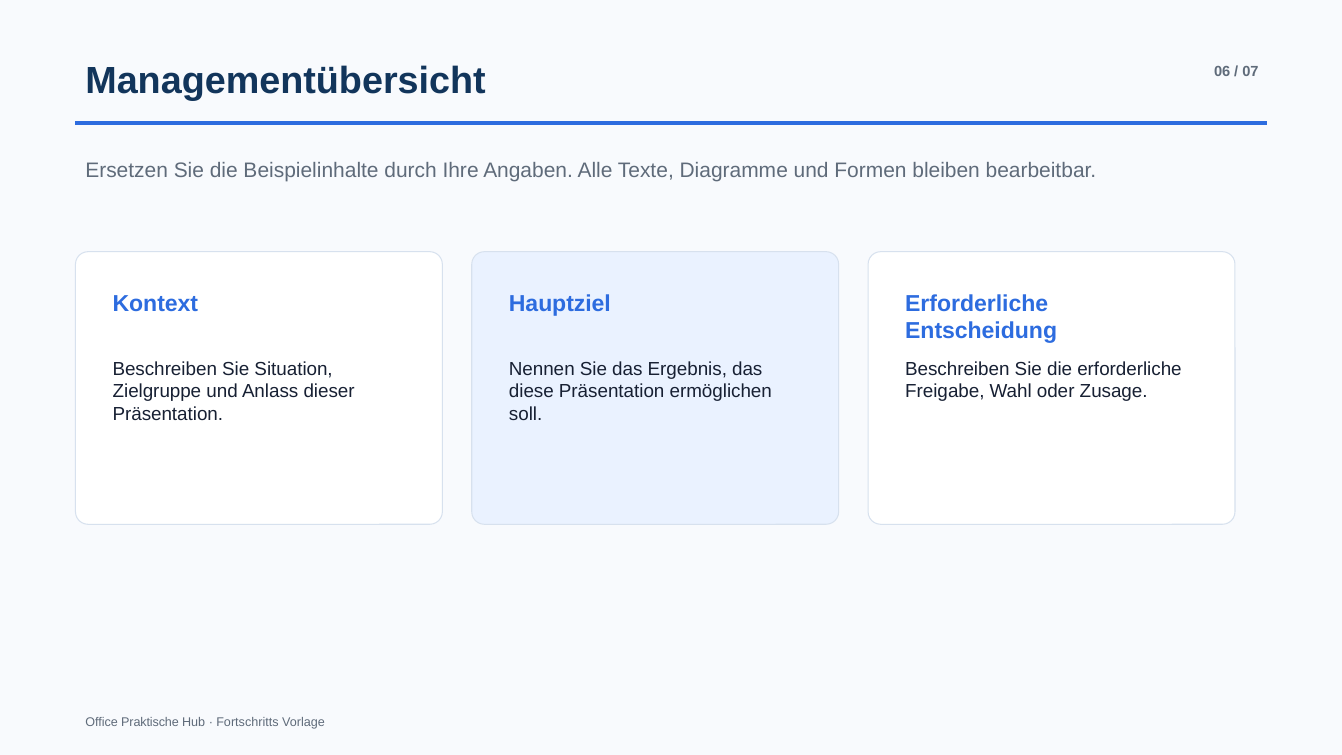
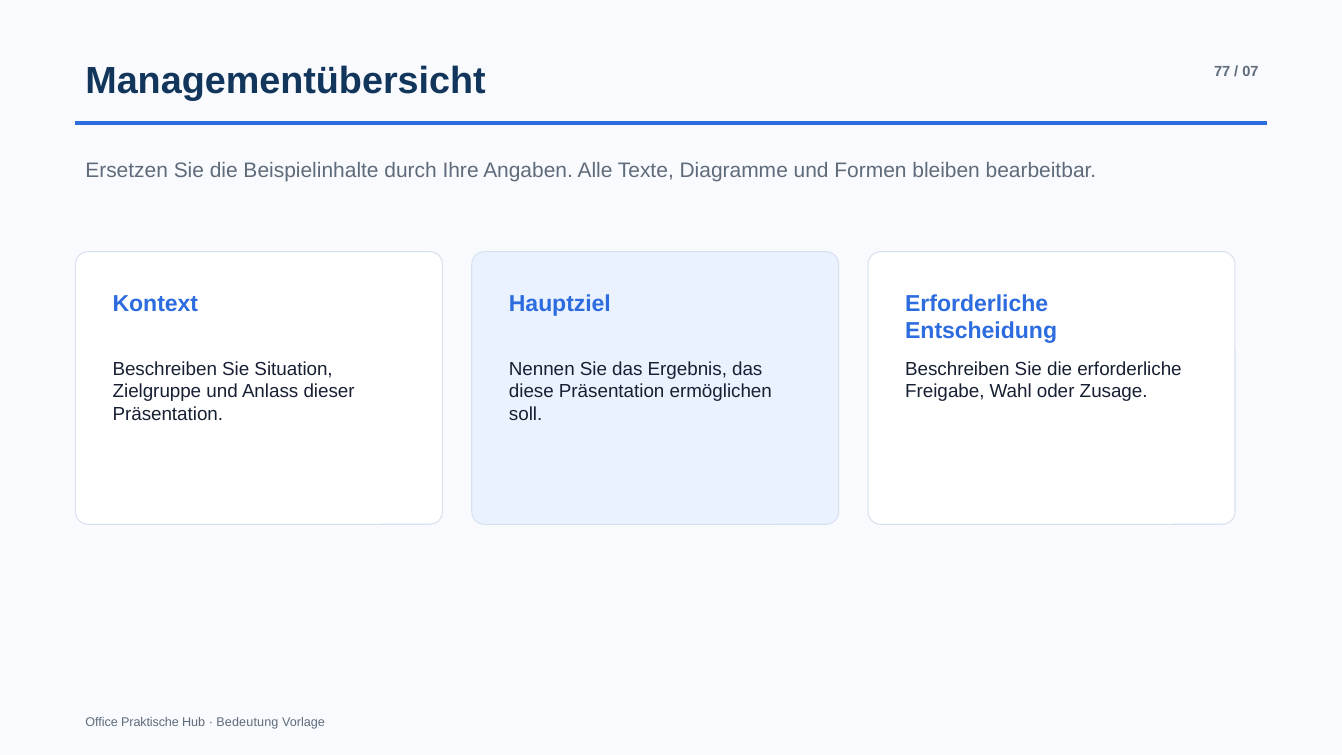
06: 06 -> 77
Fortschritts: Fortschritts -> Bedeutung
